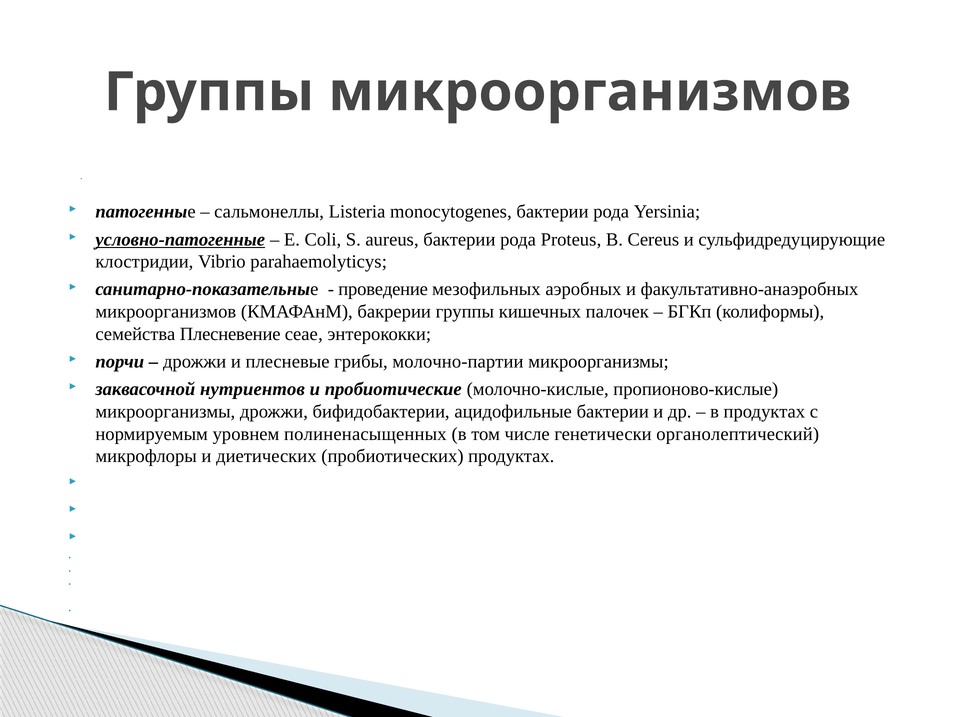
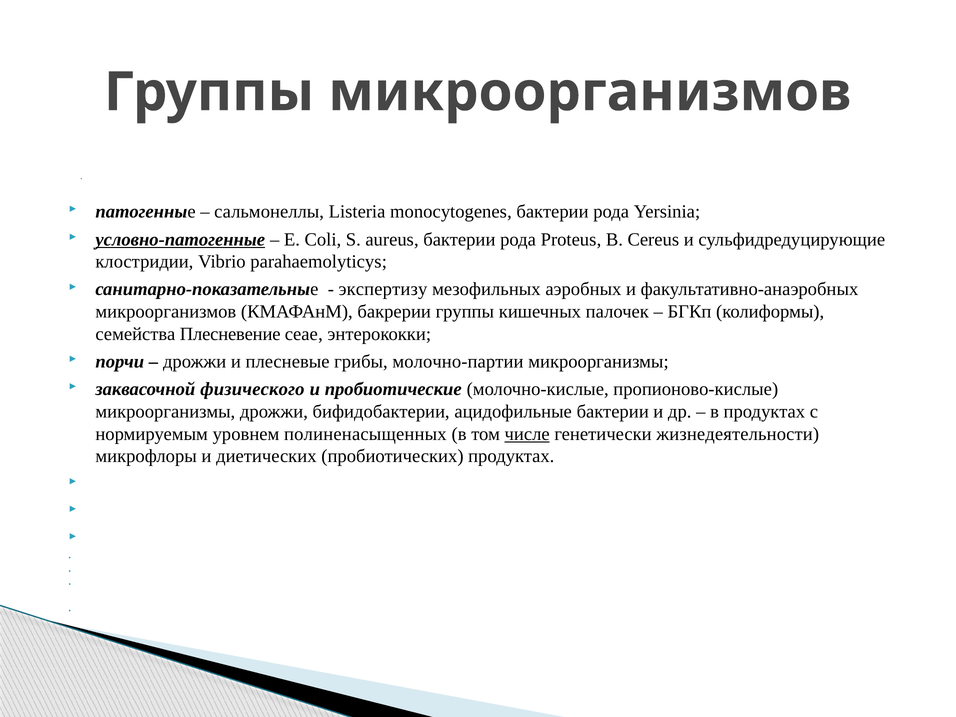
проведение: проведение -> экспертизу
нутриентов: нутриентов -> физического
числе underline: none -> present
органолептический: органолептический -> жизнедеятельности
